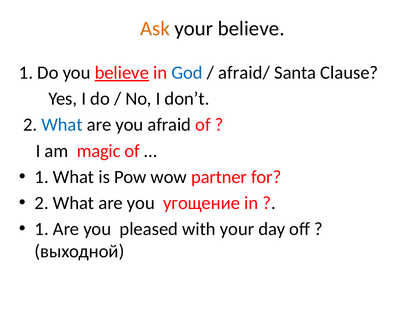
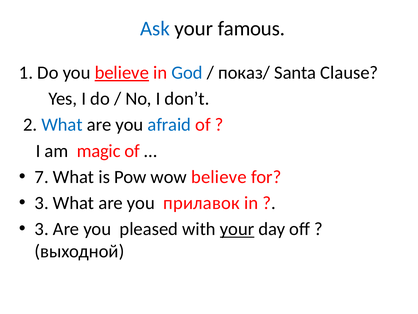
Ask colour: orange -> blue
your believe: believe -> famous
afraid/: afraid/ -> показ/
afraid colour: black -> blue
1 at (42, 177): 1 -> 7
wow partner: partner -> believe
2 at (42, 203): 2 -> 3
угощение: угощение -> прилавок
1 at (42, 229): 1 -> 3
your at (237, 229) underline: none -> present
